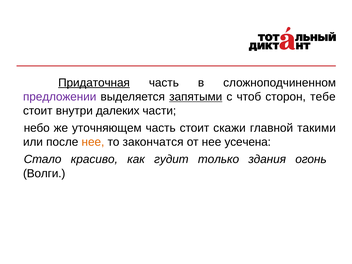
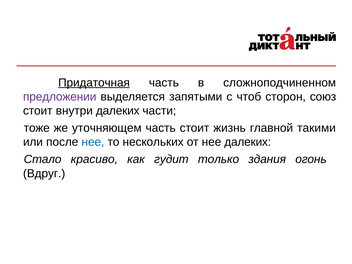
запятыми underline: present -> none
тебе: тебе -> союз
небо: небо -> тоже
скажи: скажи -> жизнь
нее at (93, 142) colour: orange -> blue
закончатся: закончатся -> нескольких
нее усечена: усечена -> далеких
Волги: Волги -> Вдруг
